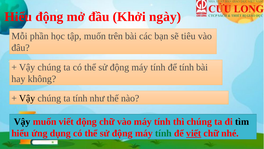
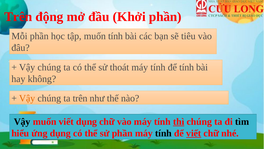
Hiểu at (18, 17): Hiểu -> Trên
Khởi ngày: ngày -> phần
muốn trên: trên -> tính
động at (119, 67): động -> thoát
Vậy at (27, 98) colour: black -> orange
ta tính: tính -> trên
viết động: động -> dụng
thì underline: none -> present
động at (122, 133): động -> phần
tính at (163, 133) colour: green -> black
